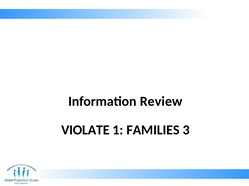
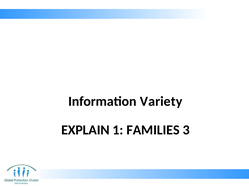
Review: Review -> Variety
VIOLATE: VIOLATE -> EXPLAIN
